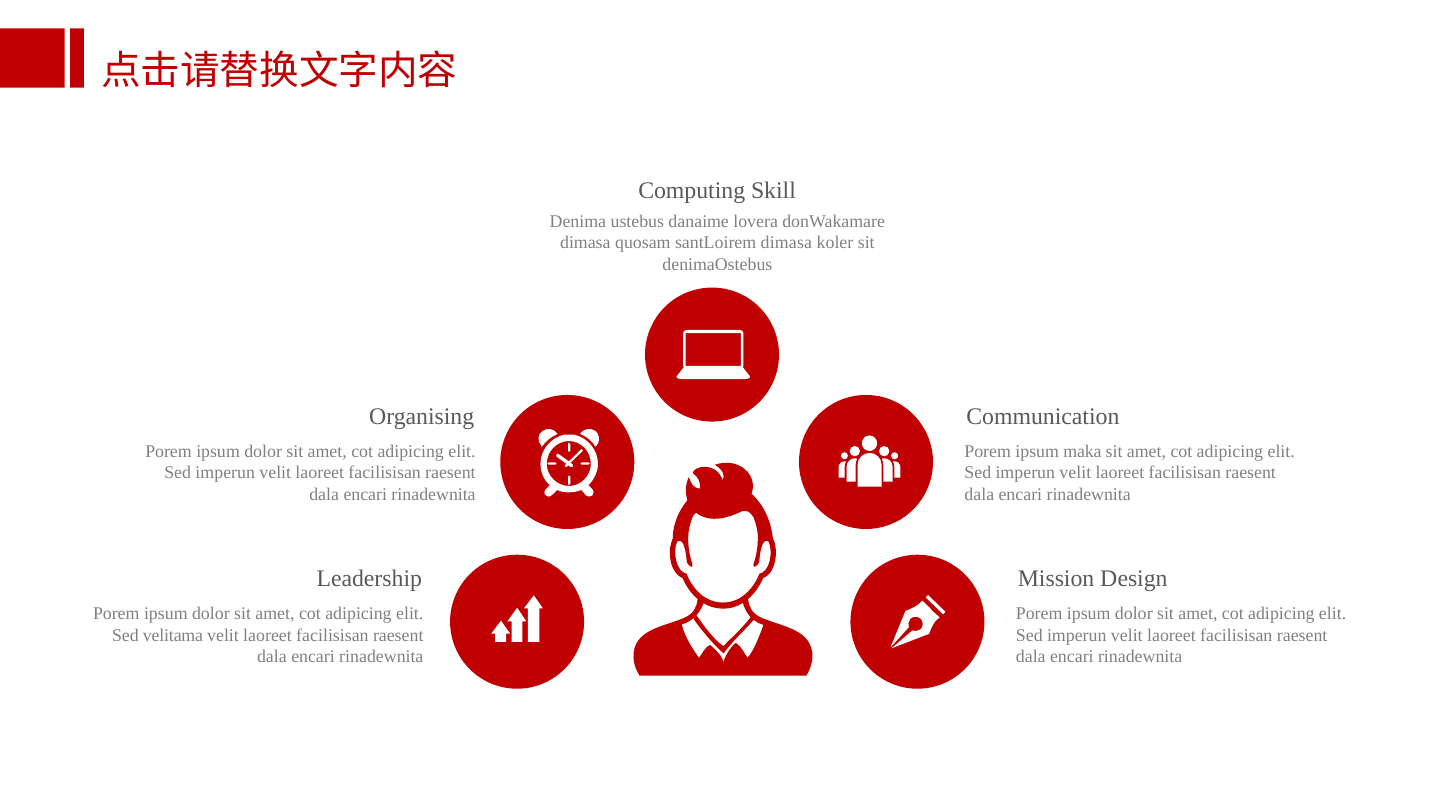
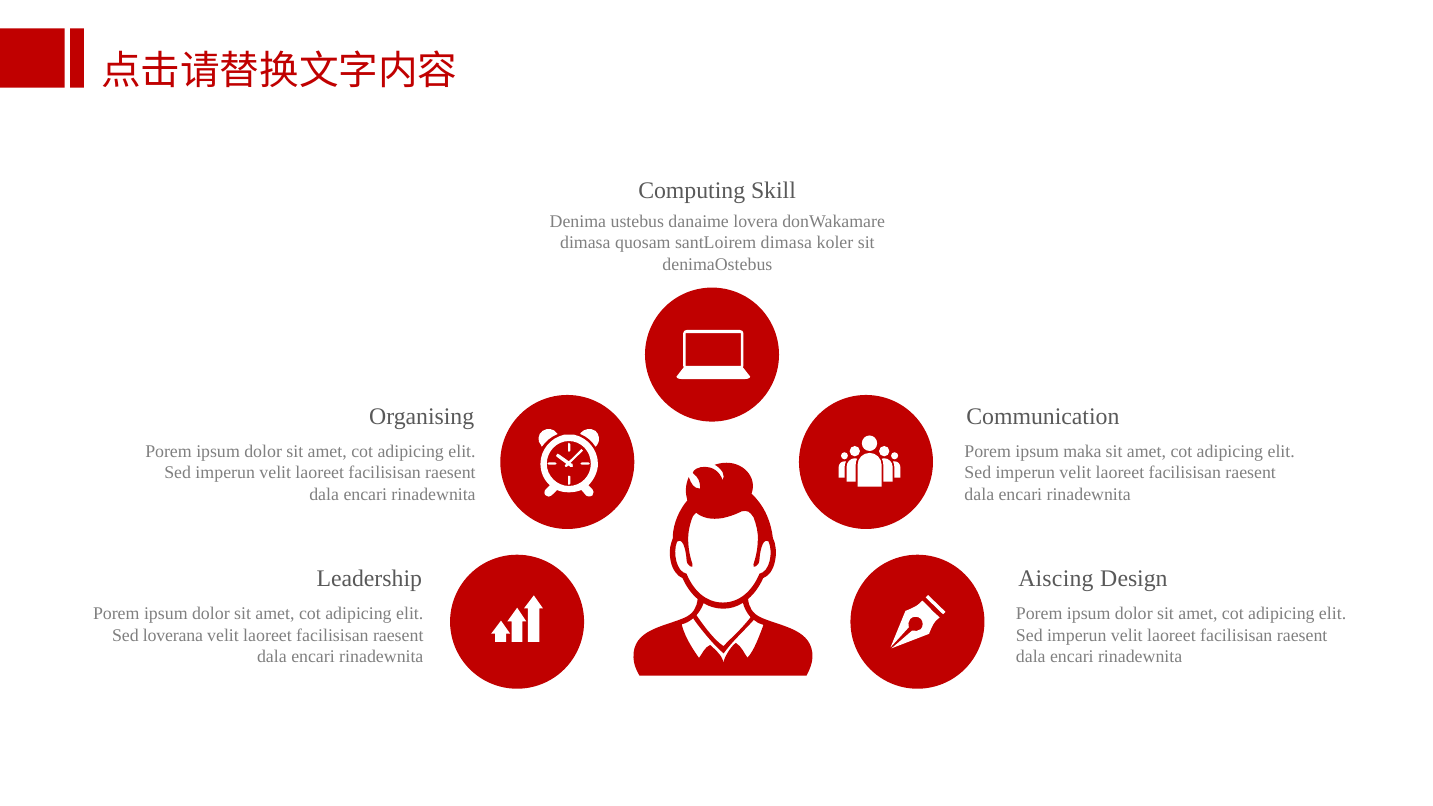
Mission: Mission -> Aiscing
velitama: velitama -> loverana
